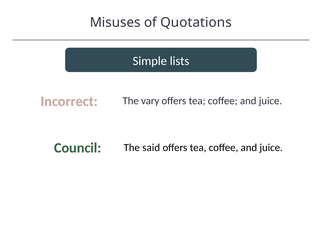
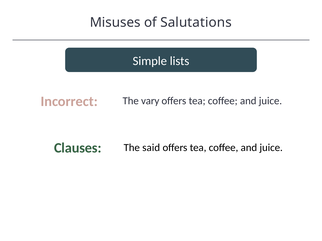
Quotations: Quotations -> Salutations
Council: Council -> Clauses
